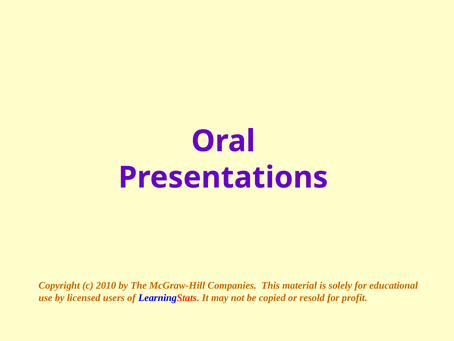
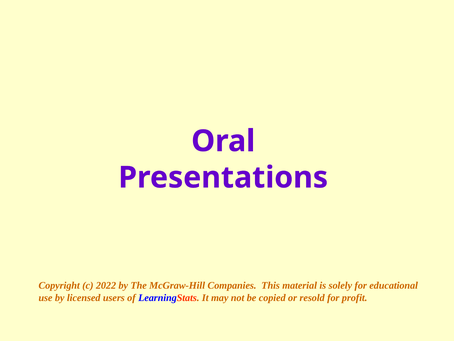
2010: 2010 -> 2022
